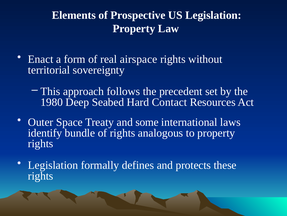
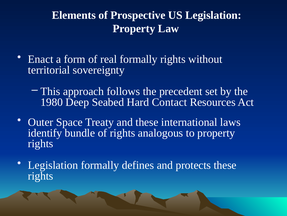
real airspace: airspace -> formally
and some: some -> these
